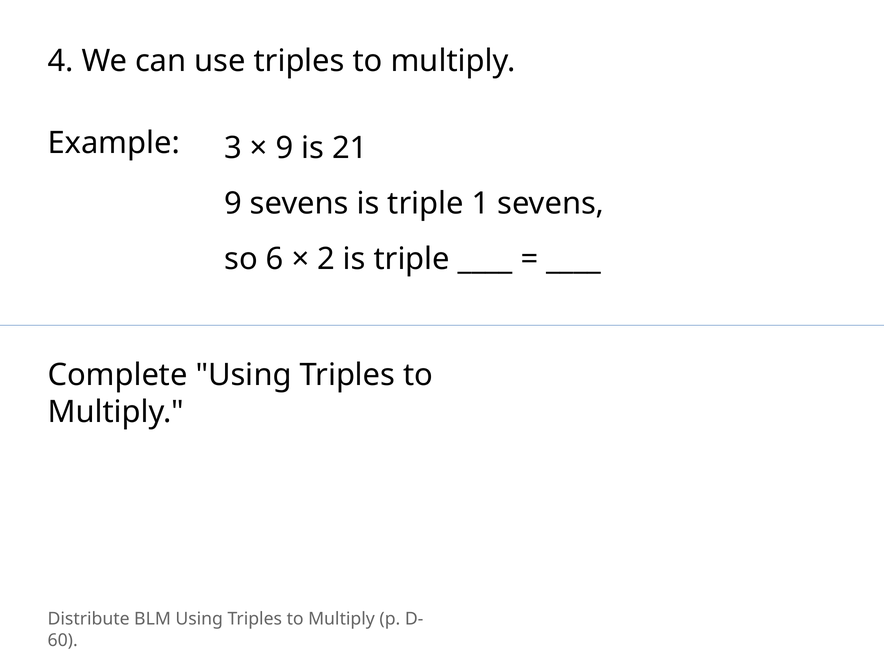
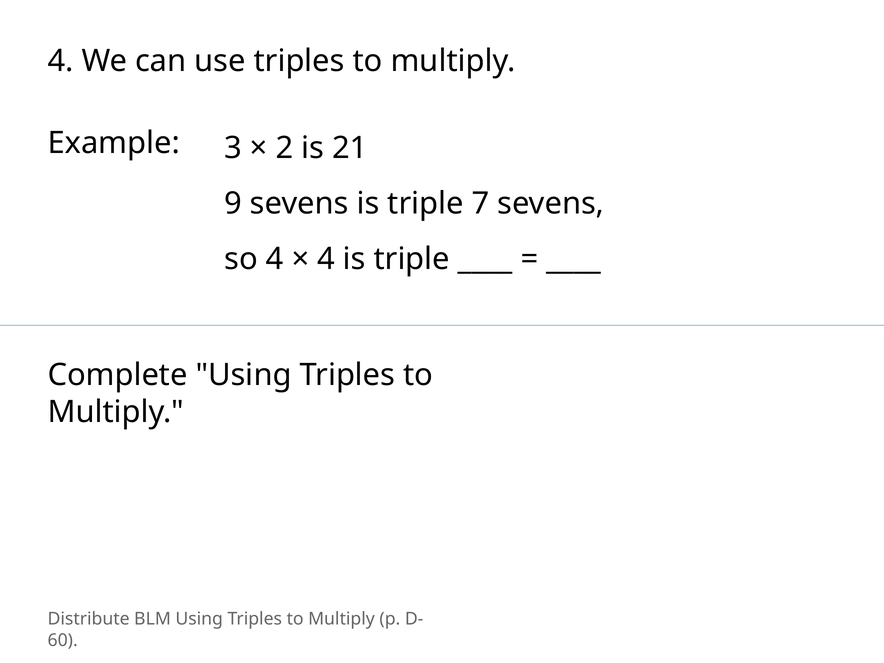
9 at (284, 148): 9 -> 2
1: 1 -> 7
so 6: 6 -> 4
2 at (326, 259): 2 -> 4
